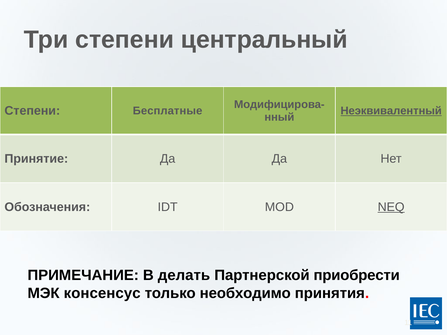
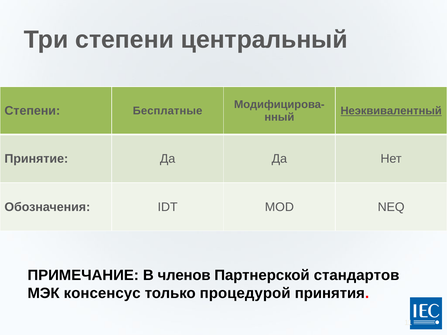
NEQ underline: present -> none
делать: делать -> членов
приобрести: приобрести -> стандартов
необходимо: необходимо -> процедурой
